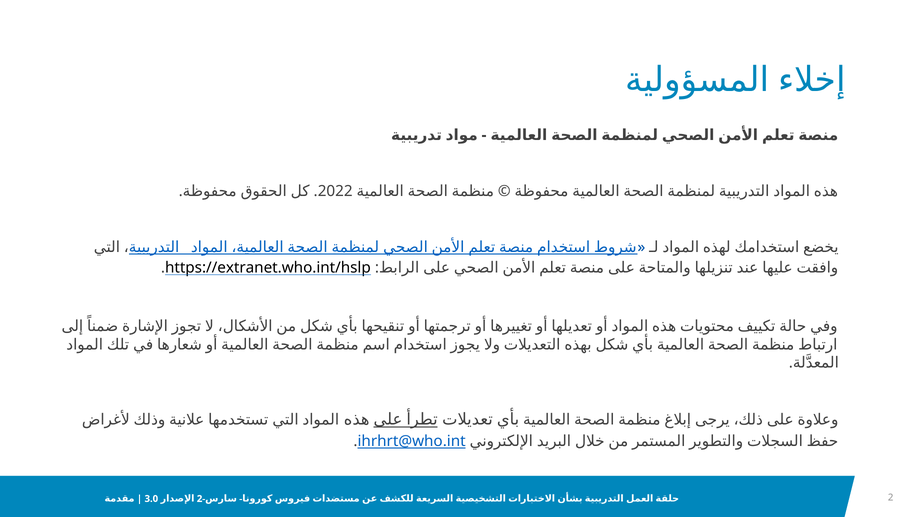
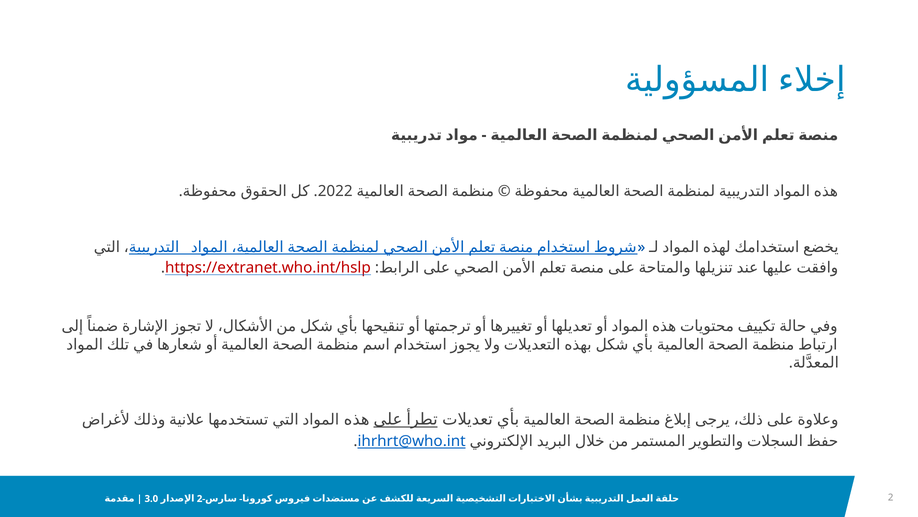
https://extranet.who.int/hslp colour: black -> red
